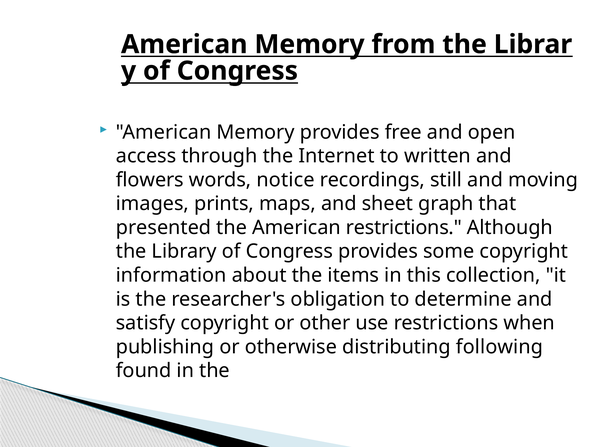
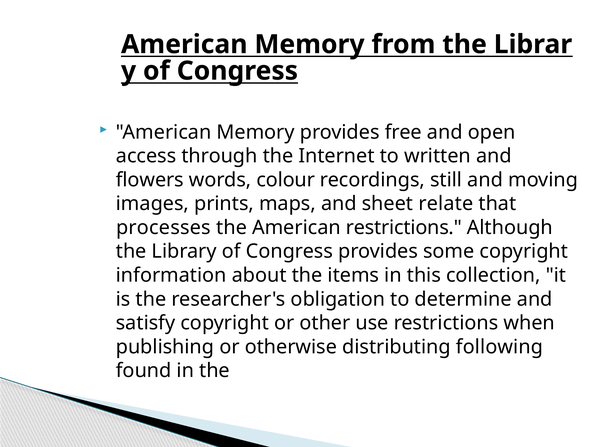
notice: notice -> colour
graph: graph -> relate
presented: presented -> processes
